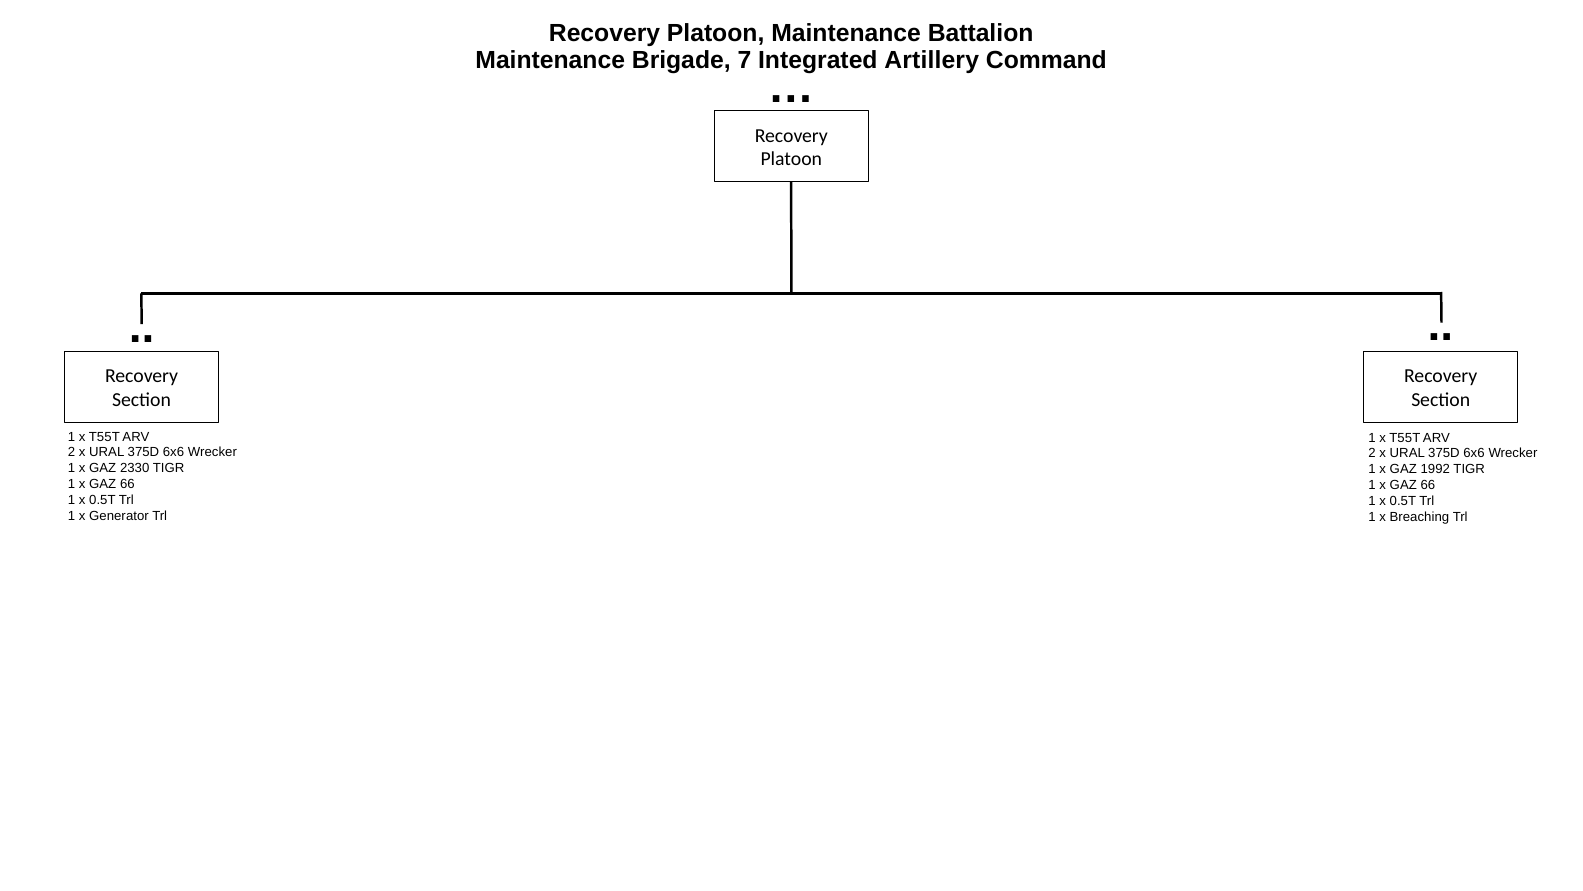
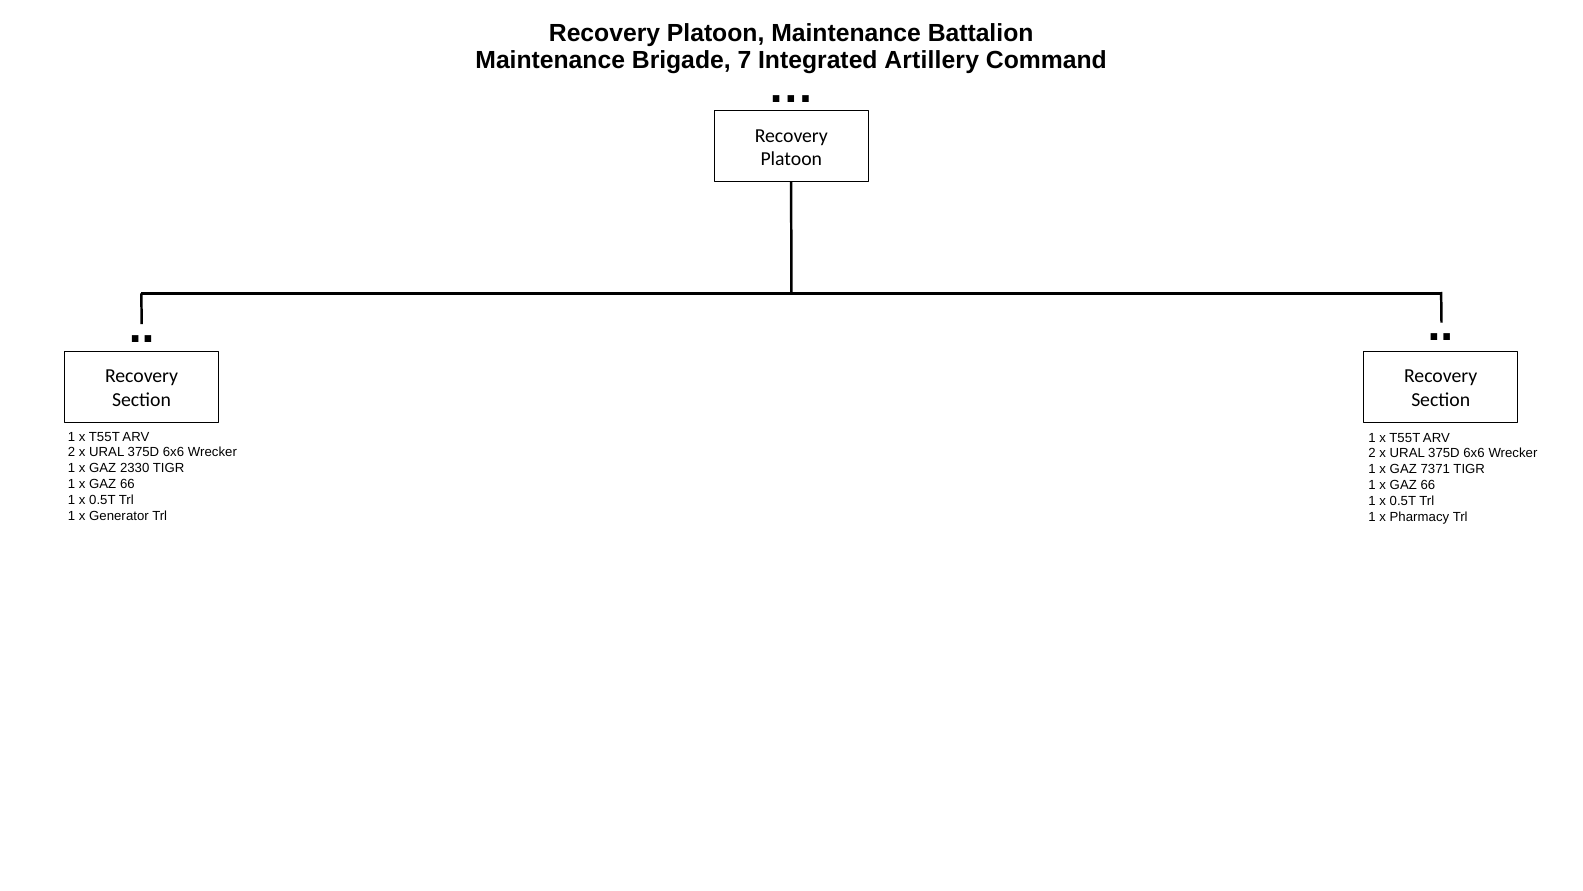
1992: 1992 -> 7371
Breaching: Breaching -> Pharmacy
